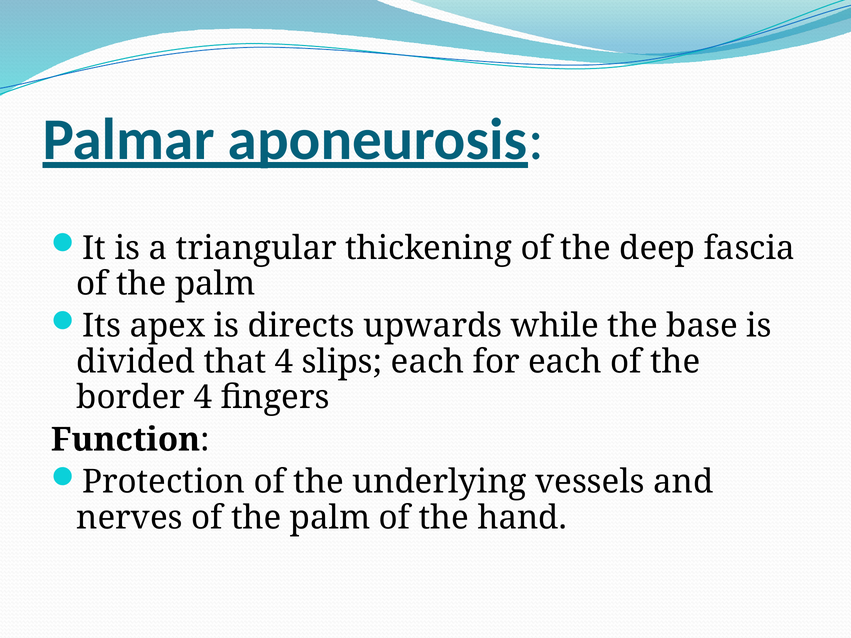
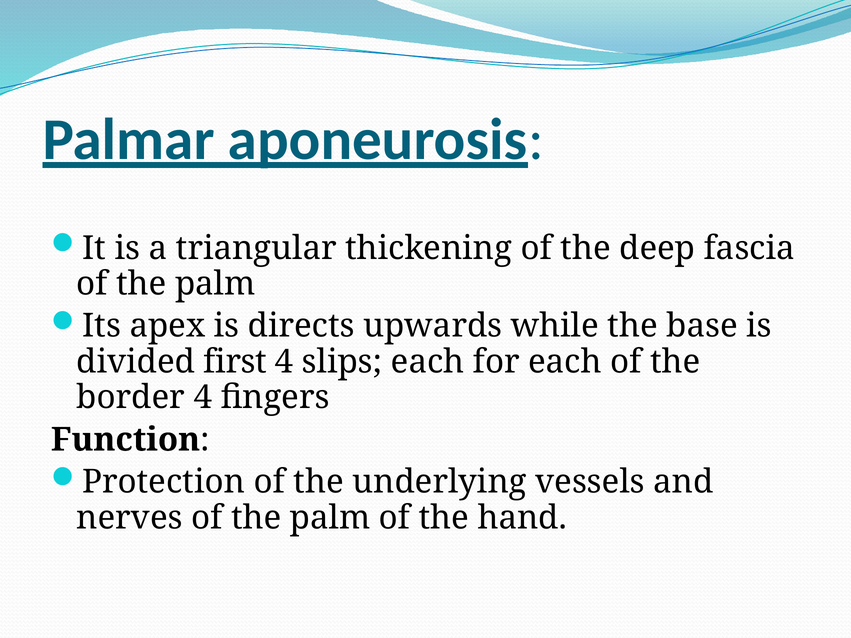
that: that -> first
